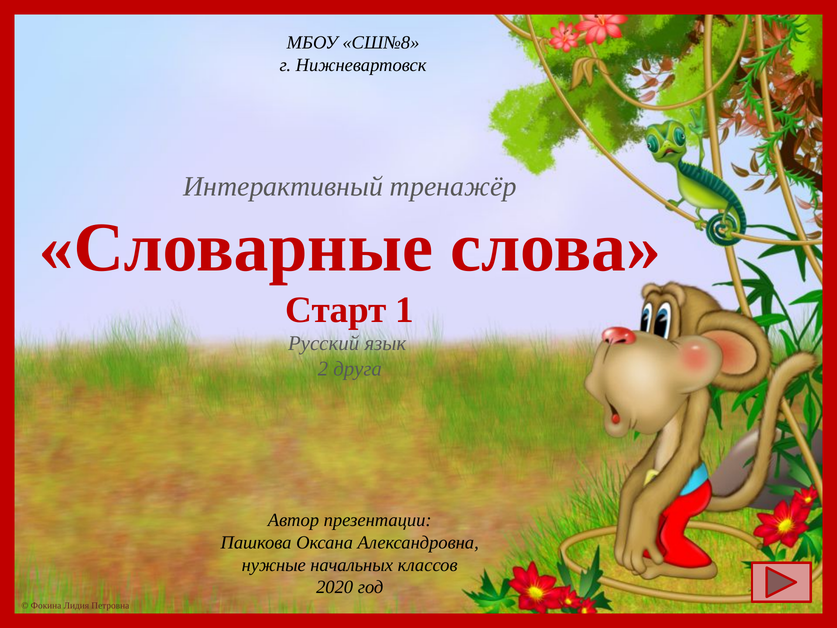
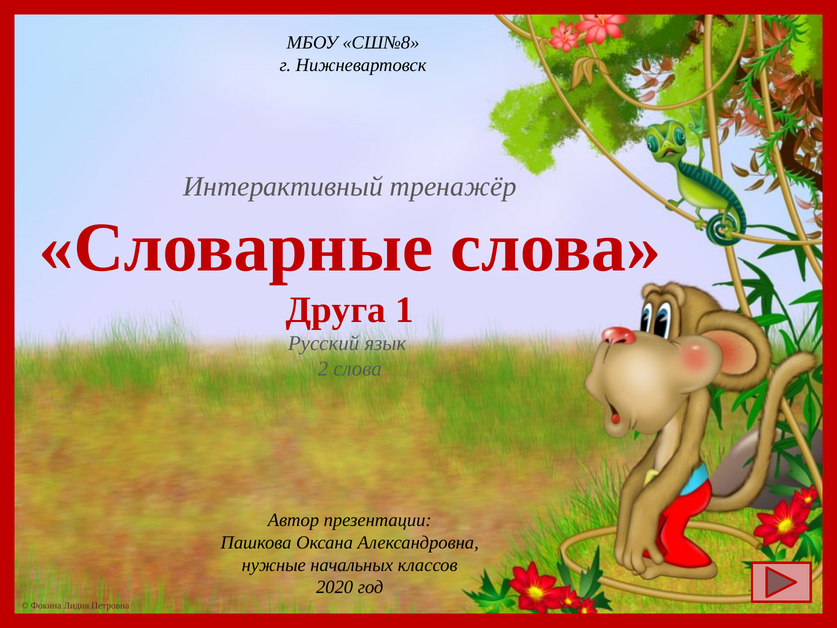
Старт: Старт -> Друга
2 друга: друга -> слова
